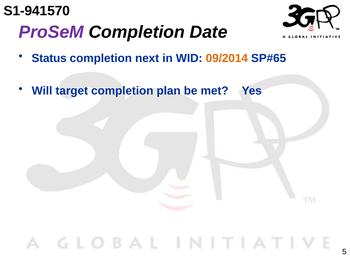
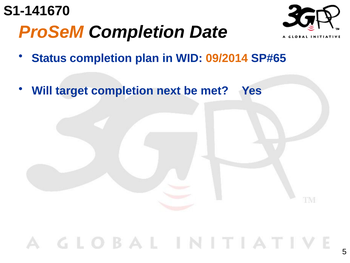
S1-941570: S1-941570 -> S1-141670
ProSeM colour: purple -> orange
next: next -> plan
plan: plan -> next
